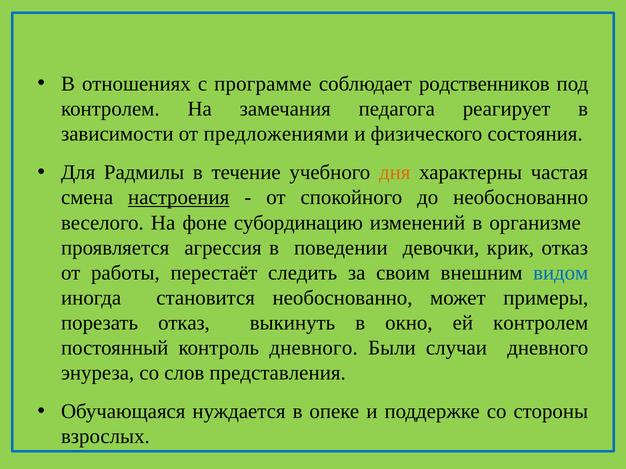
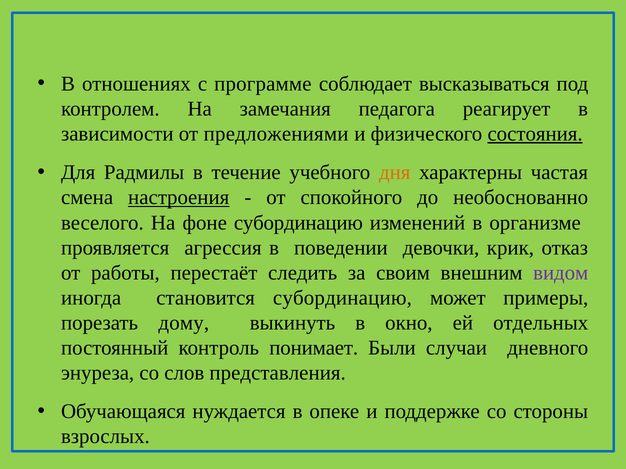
родственников: родственников -> высказываться
состояния underline: none -> present
видом colour: blue -> purple
становится необоснованно: необоснованно -> субординацию
порезать отказ: отказ -> дому
ей контролем: контролем -> отдельных
контроль дневного: дневного -> понимает
